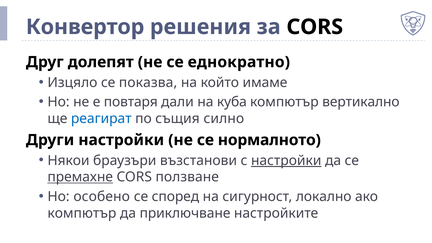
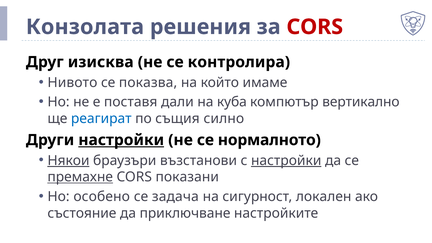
Конвертор: Конвертор -> Конзолата
CORS at (315, 27) colour: black -> red
долепят: долепят -> изисква
еднократно: еднократно -> контролира
Изцяло: Изцяло -> Нивото
повтаря: повтаря -> поставя
настройки at (121, 140) underline: none -> present
Някои underline: none -> present
ползване: ползване -> показани
според: според -> задача
локално: локално -> локален
компютър at (82, 213): компютър -> състояние
